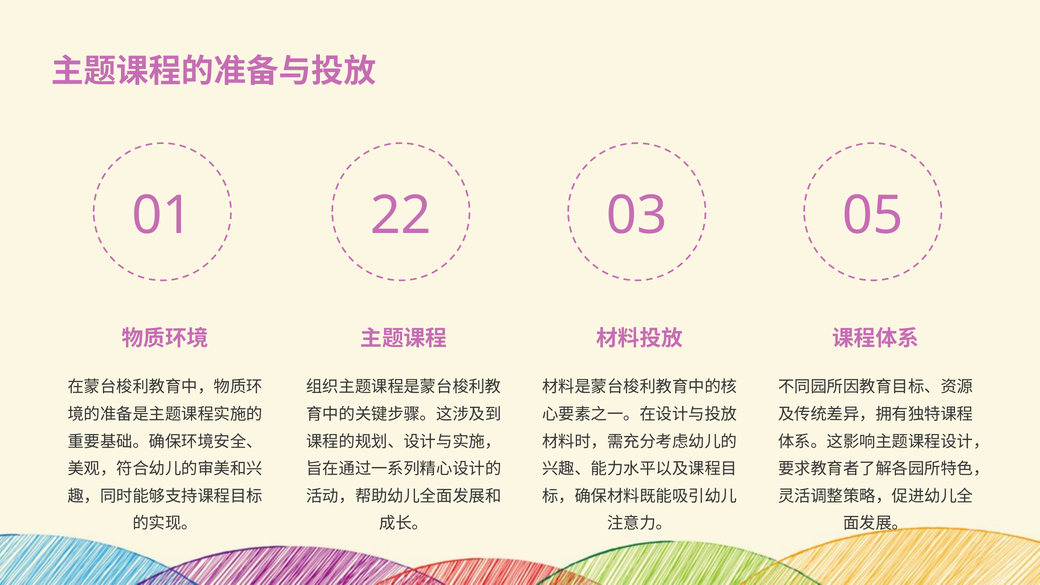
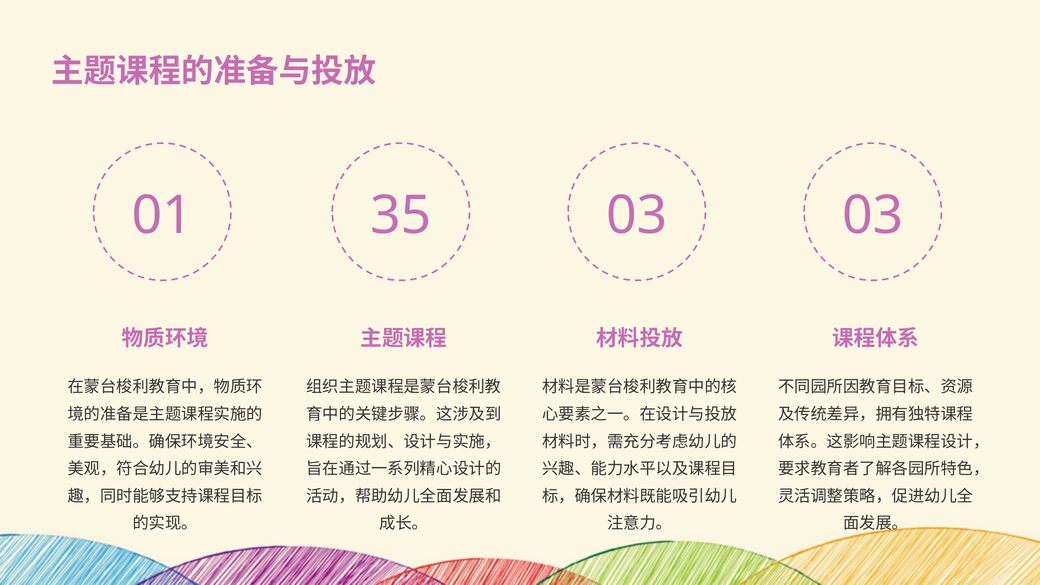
22: 22 -> 35
03 05: 05 -> 03
